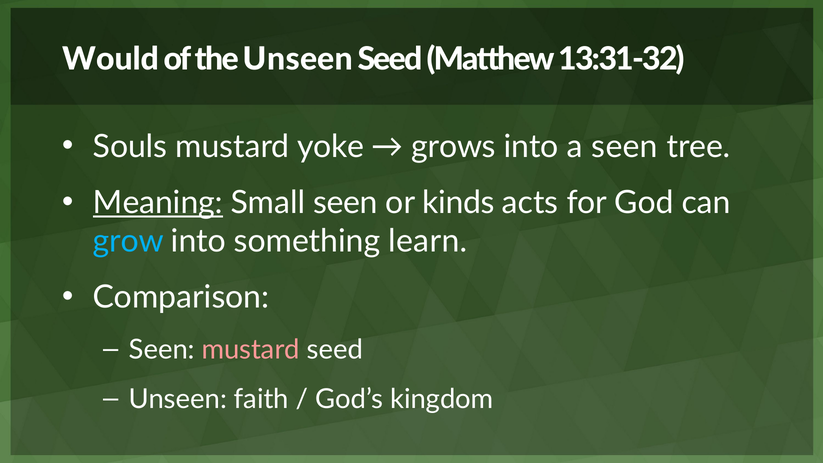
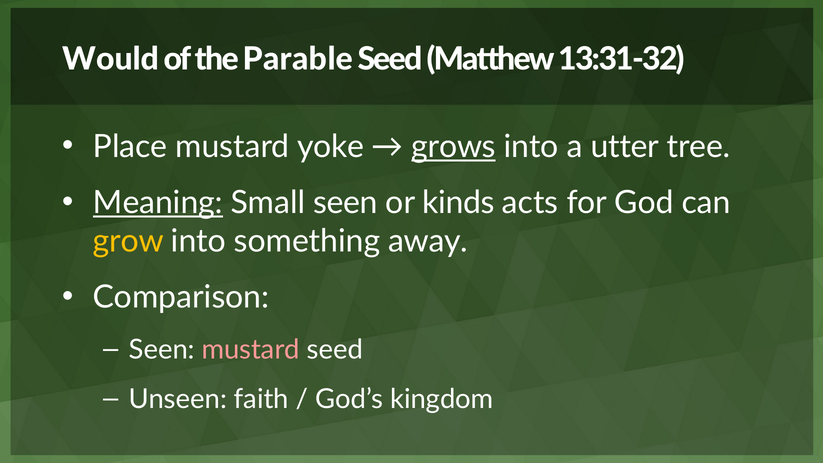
the Unseen: Unseen -> Parable
Souls: Souls -> Place
grows underline: none -> present
a seen: seen -> utter
grow colour: light blue -> yellow
learn: learn -> away
